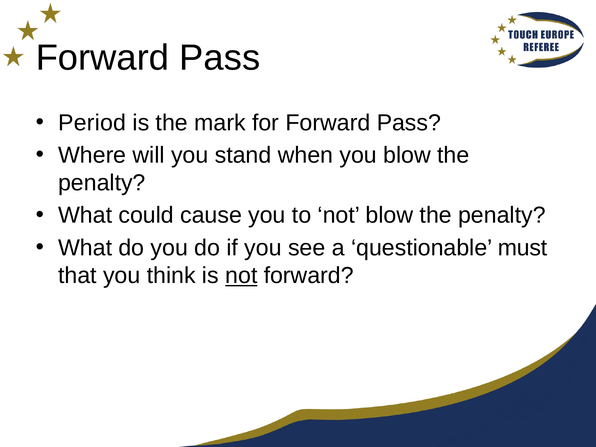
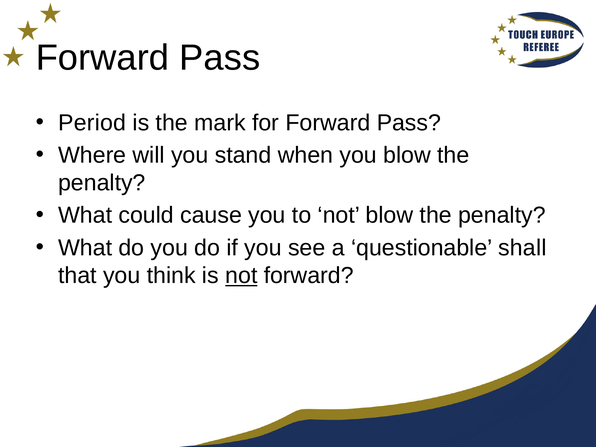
must: must -> shall
